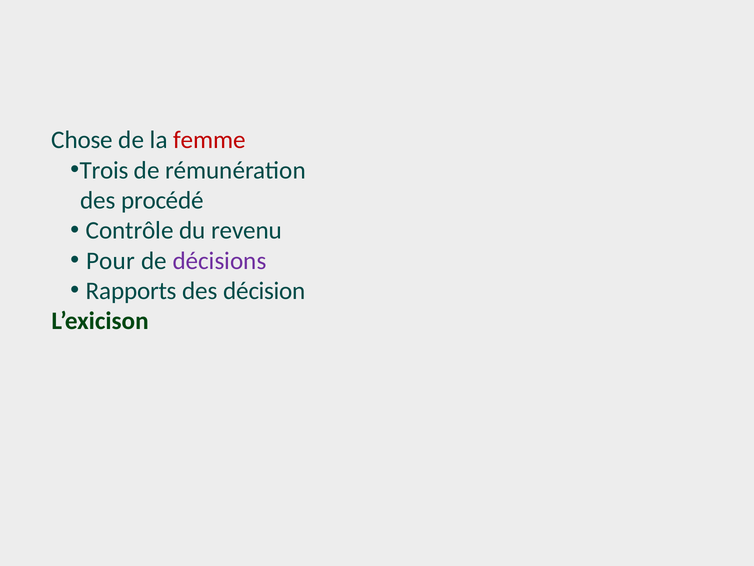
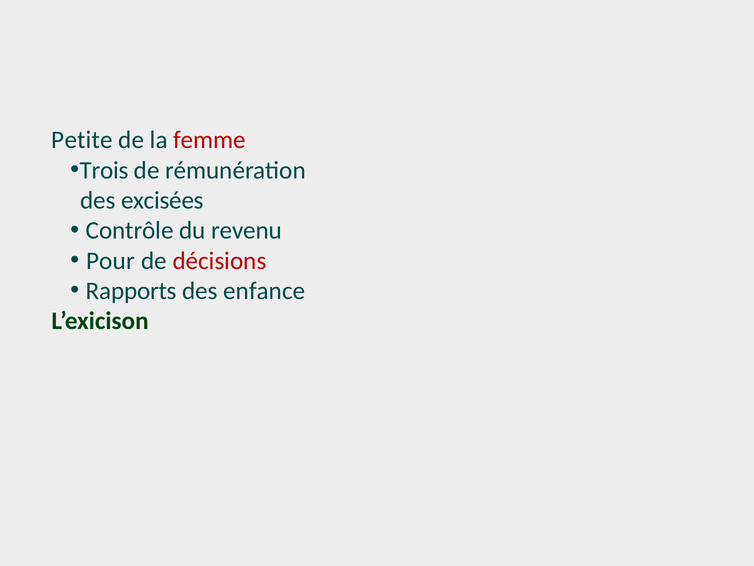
Chose: Chose -> Petite
procédé: procédé -> excisées
décisions colour: purple -> red
décision: décision -> enfance
